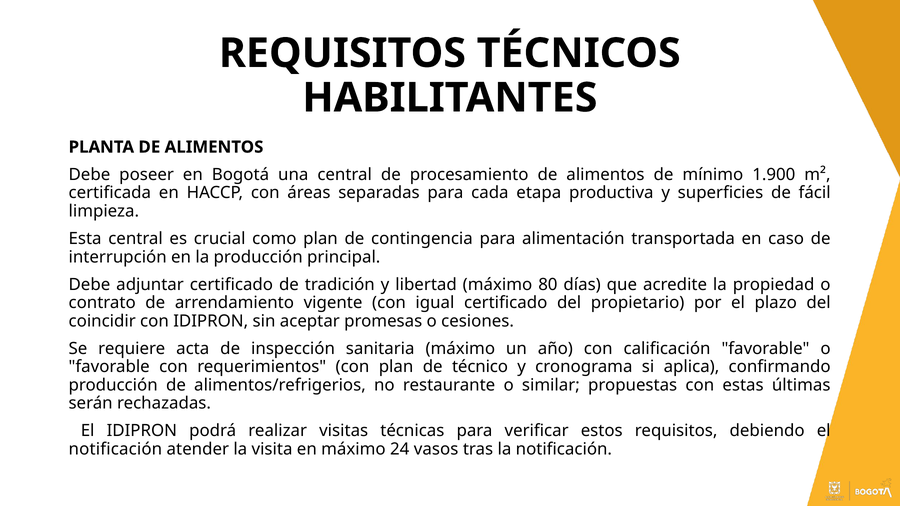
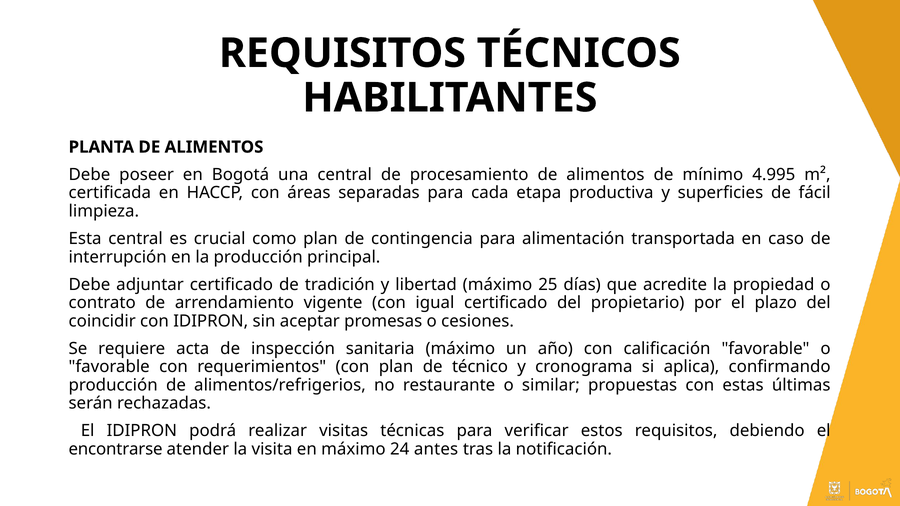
1.900: 1.900 -> 4.995
80: 80 -> 25
notificación at (115, 449): notificación -> encontrarse
vasos: vasos -> antes
